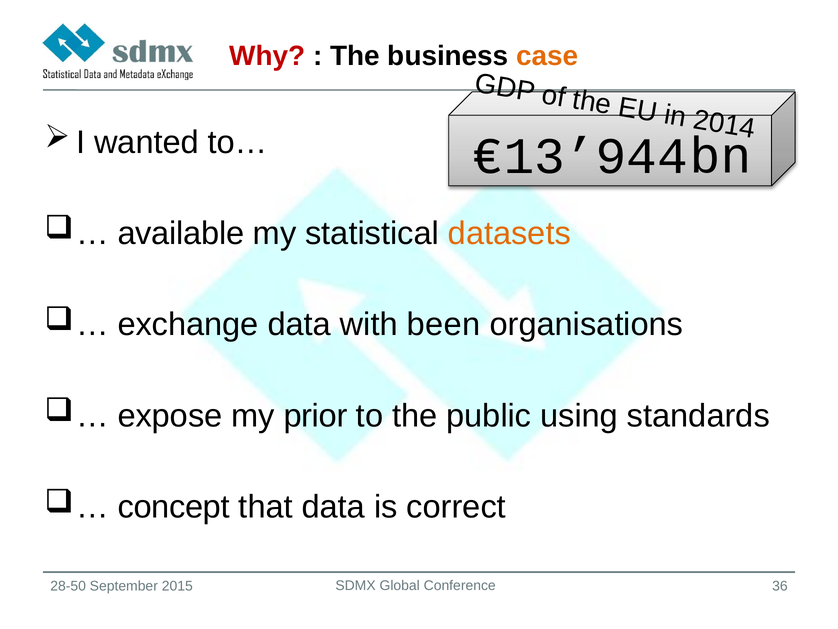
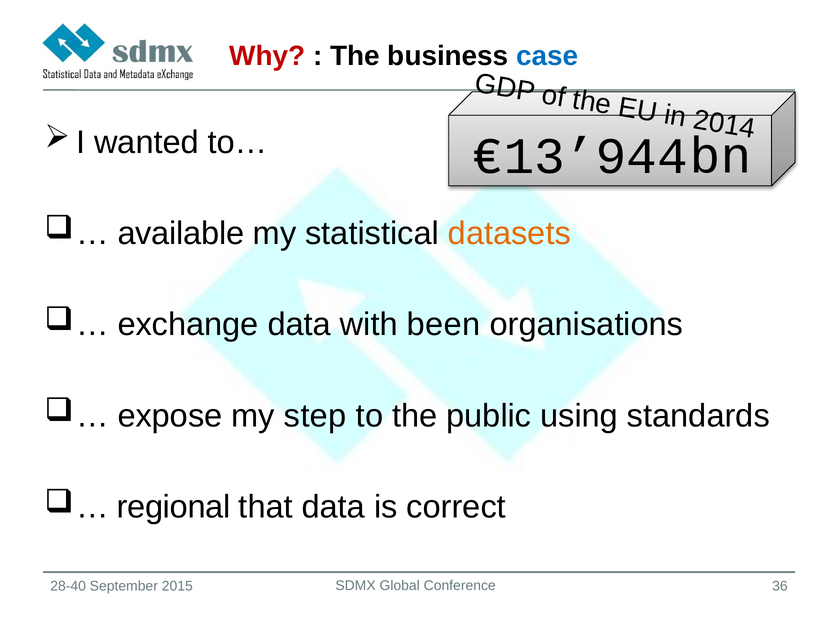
case colour: orange -> blue
prior: prior -> step
concept: concept -> regional
28-50: 28-50 -> 28-40
